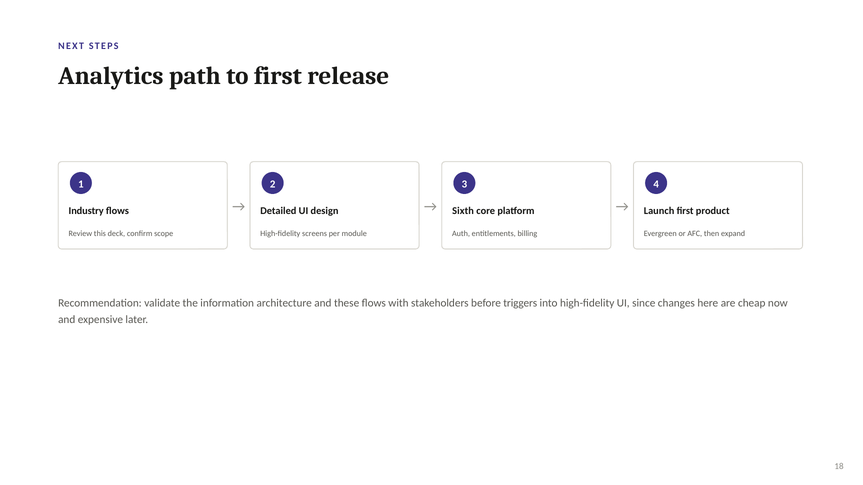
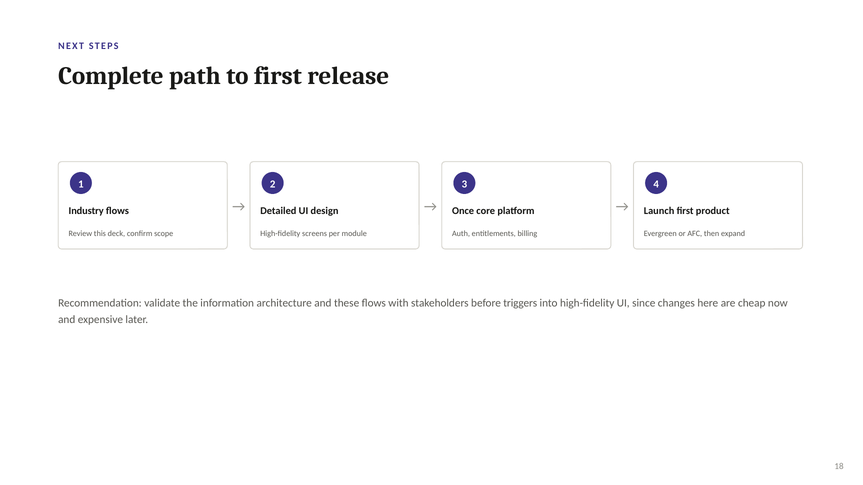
Analytics: Analytics -> Complete
Sixth: Sixth -> Once
